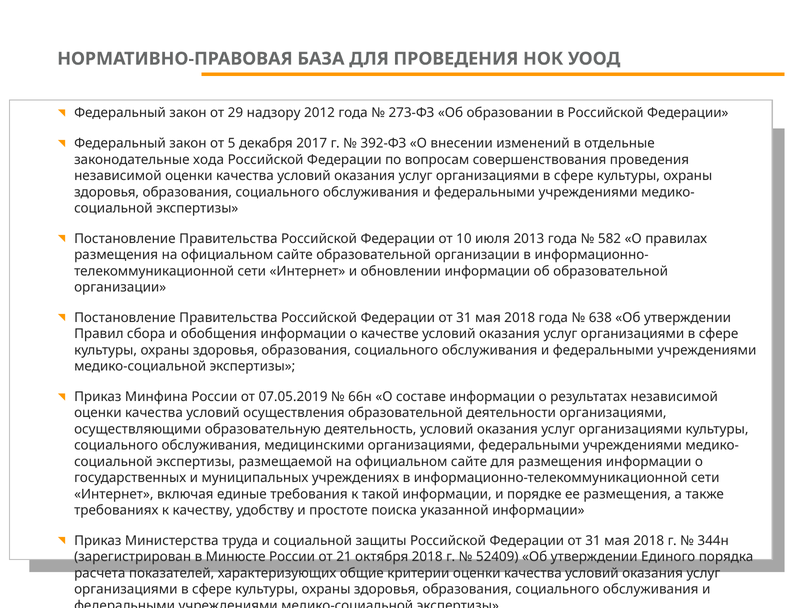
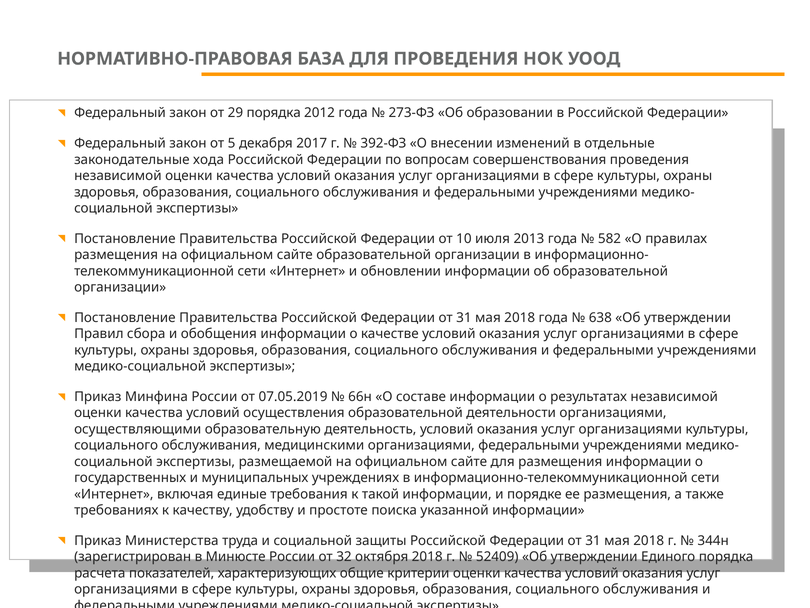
29 надзору: надзору -> порядка
21: 21 -> 32
